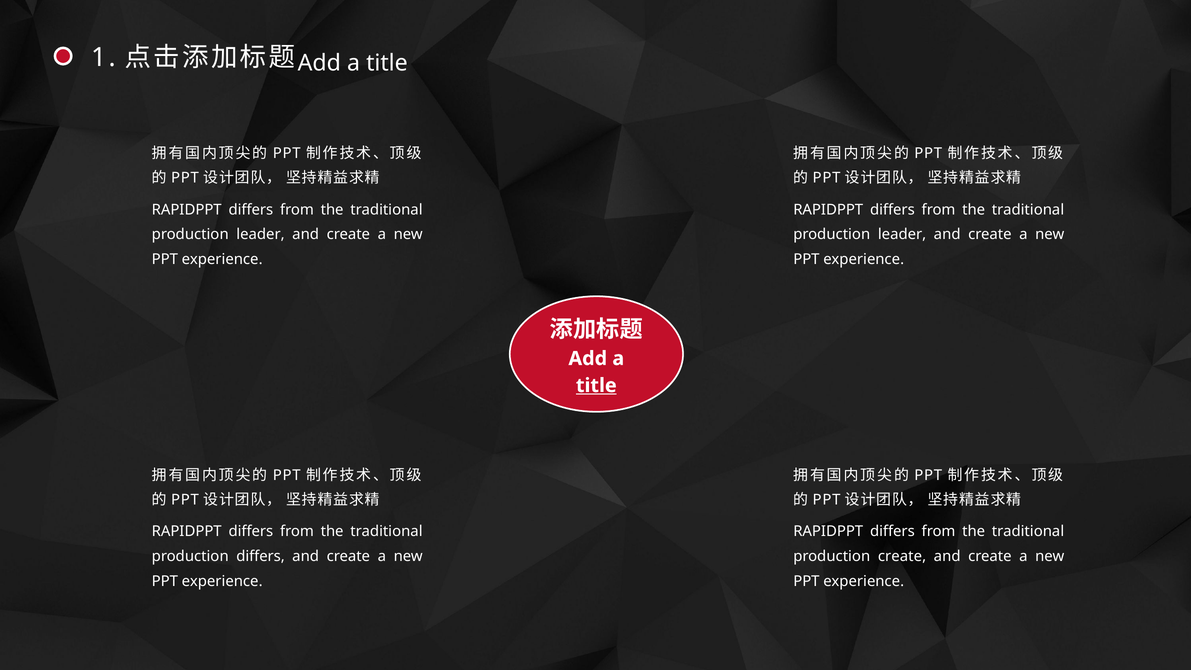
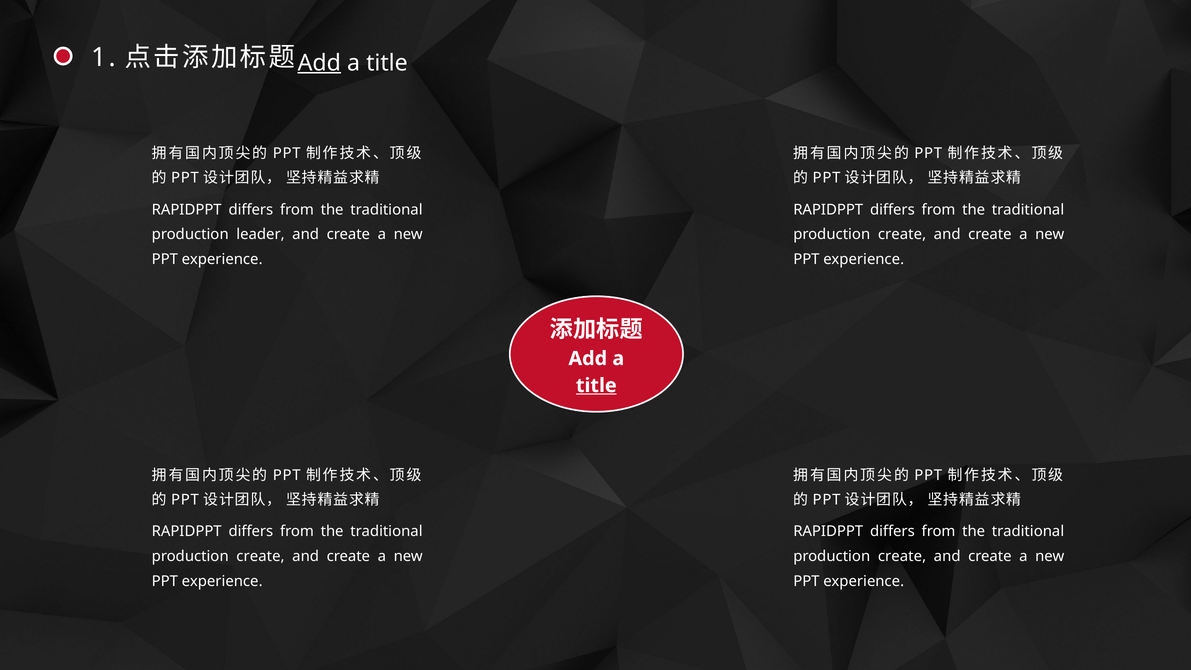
Add at (319, 63) underline: none -> present
leader at (902, 234): leader -> create
differs at (261, 556): differs -> create
